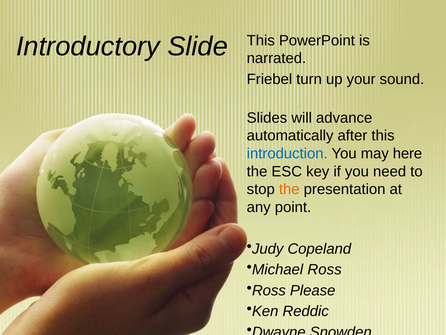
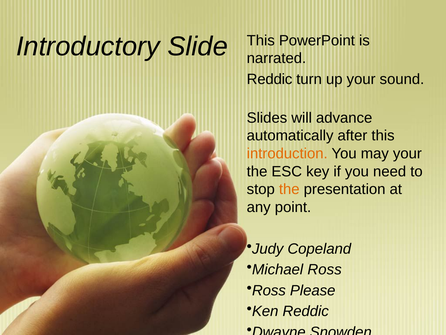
Friebel at (269, 79): Friebel -> Reddic
introduction colour: blue -> orange
may here: here -> your
